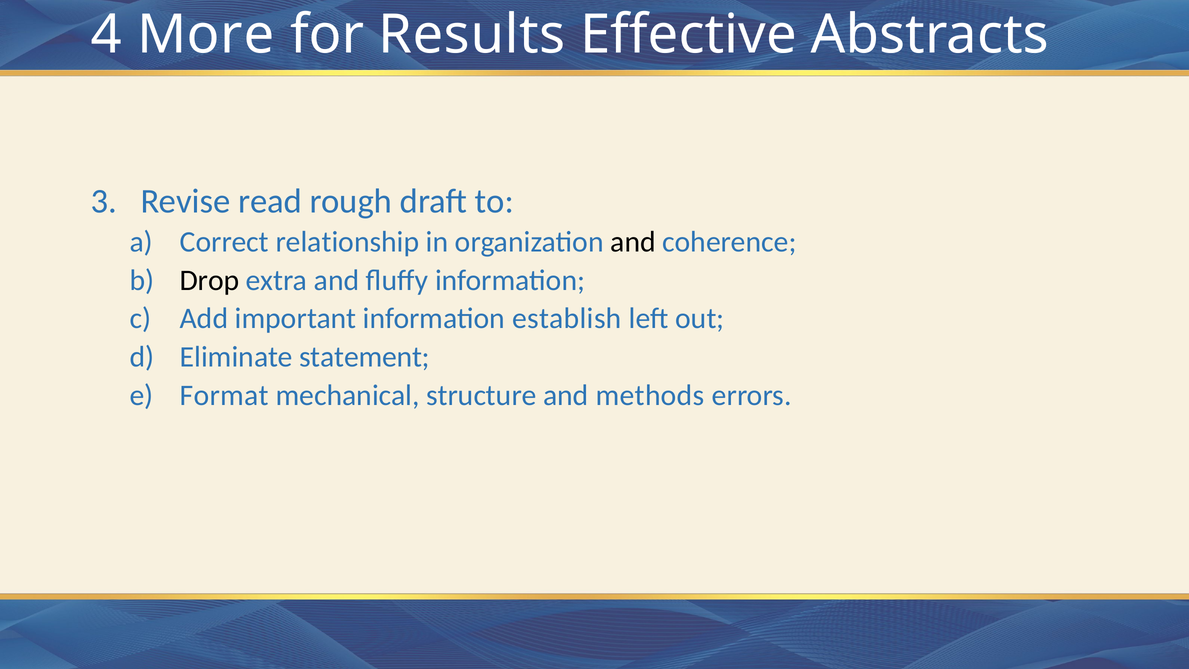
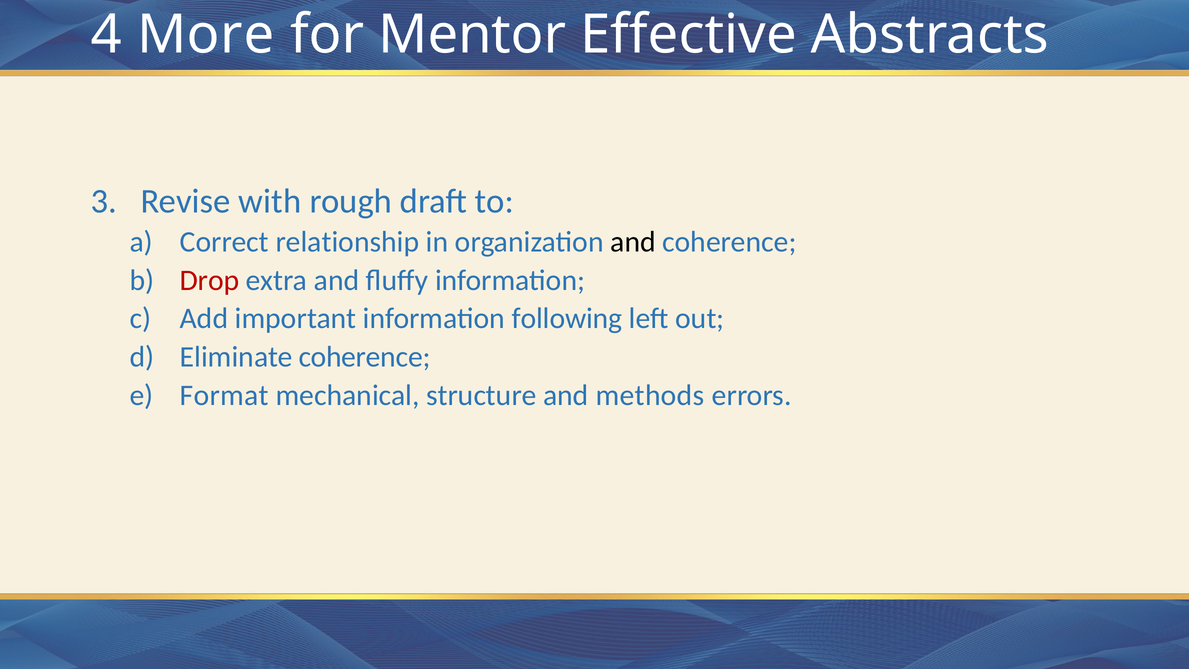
Results: Results -> Mentor
read: read -> with
Drop colour: black -> red
establish: establish -> following
Eliminate statement: statement -> coherence
